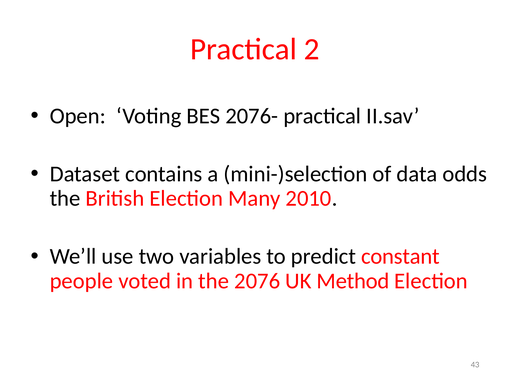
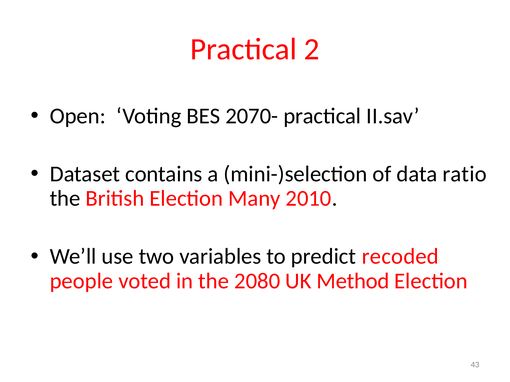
2076-: 2076- -> 2070-
odds: odds -> ratio
constant: constant -> recoded
2076: 2076 -> 2080
